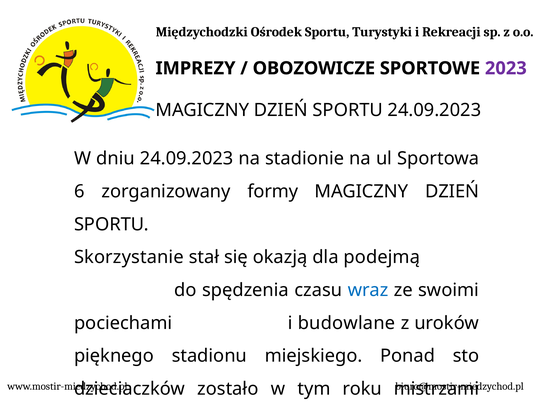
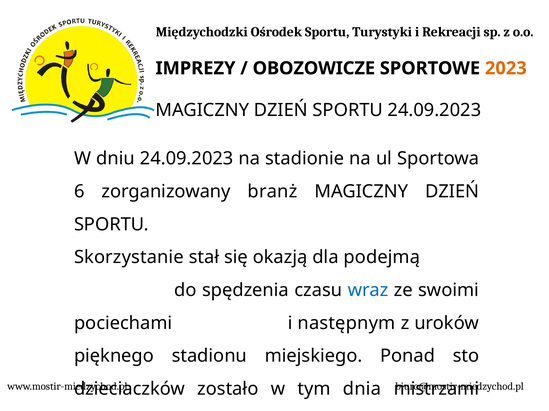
2023 colour: purple -> orange
formy: formy -> branż
budowlane: budowlane -> następnym
roku: roku -> dnia
